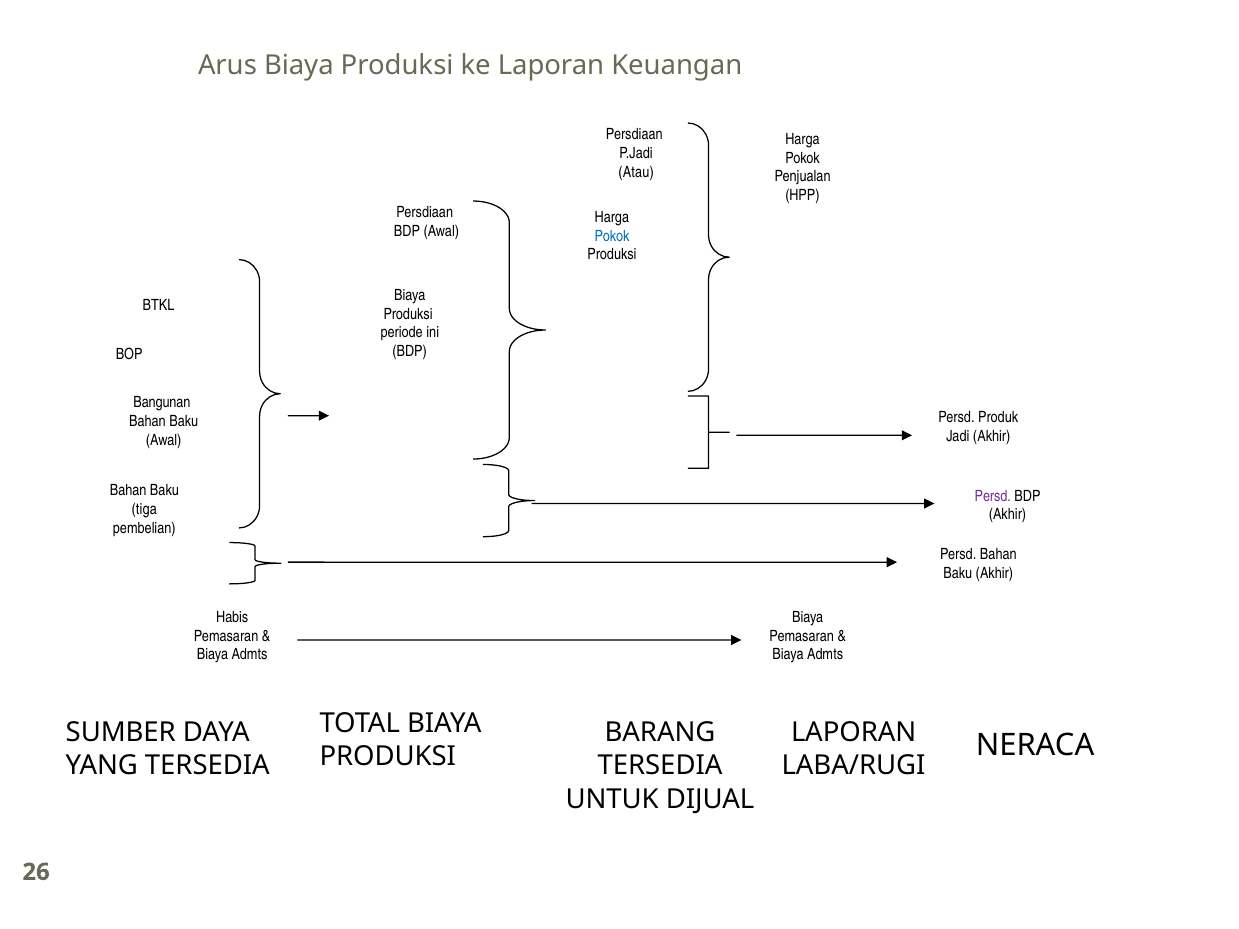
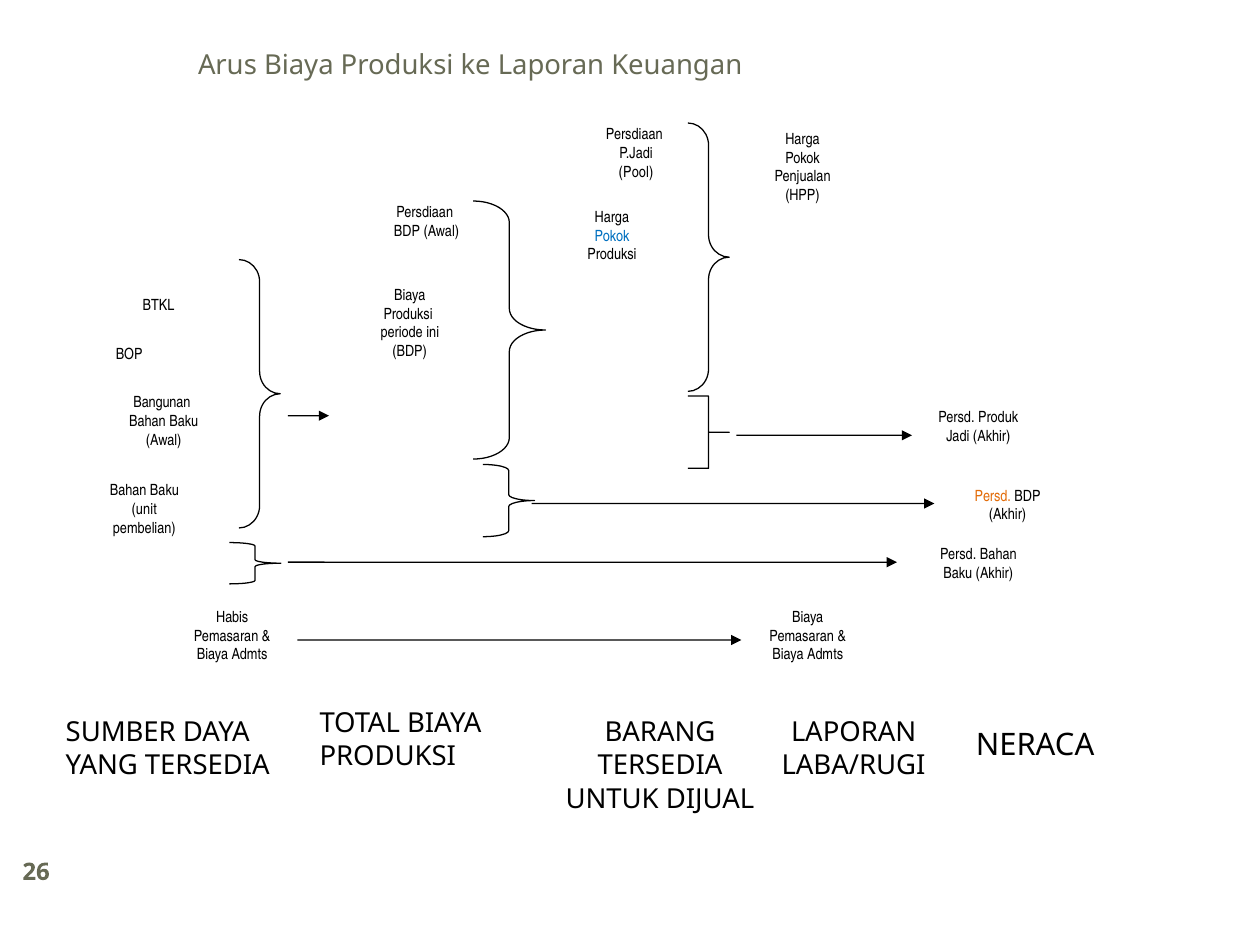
Atau: Atau -> Pool
Persd at (993, 496) colour: purple -> orange
tiga: tiga -> unit
